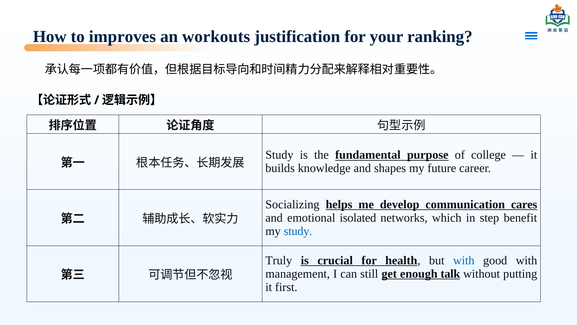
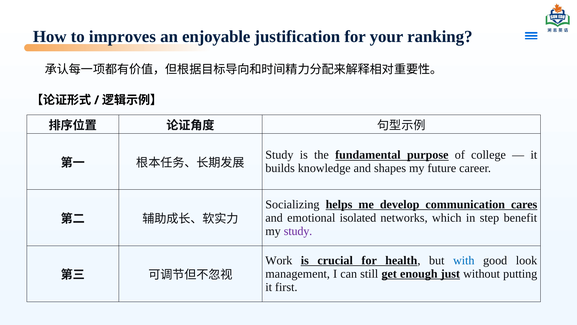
workouts: workouts -> enjoyable
study at (298, 231) colour: blue -> purple
Truly: Truly -> Work
good with: with -> look
talk: talk -> just
